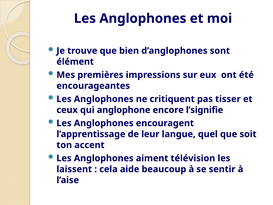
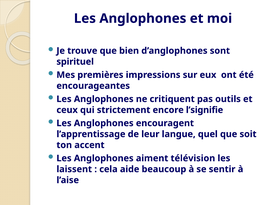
élément: élément -> spirituel
tisser: tisser -> outils
anglophone: anglophone -> strictement
